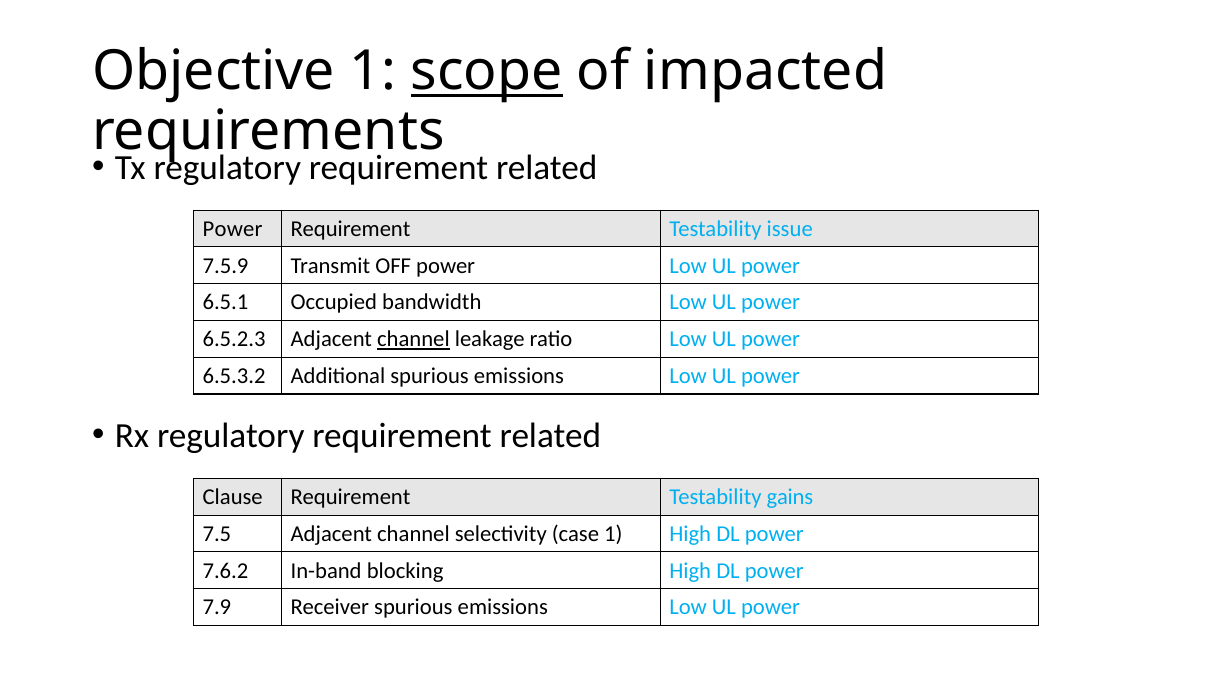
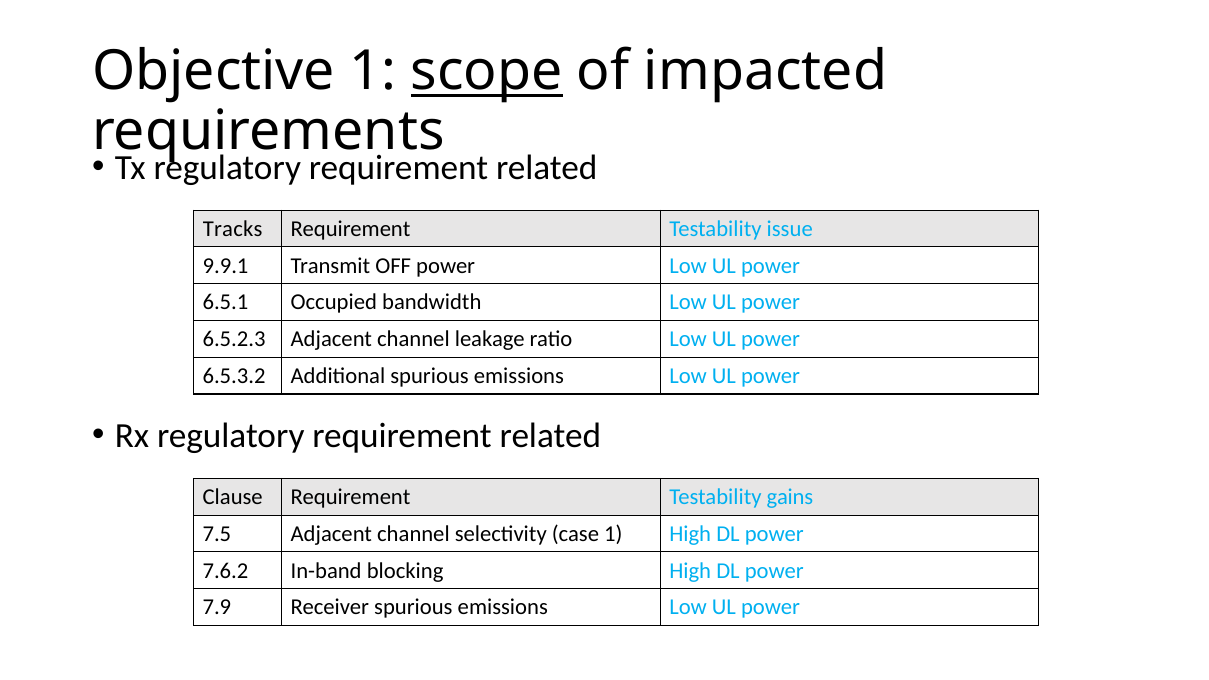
Power at (233, 229): Power -> Tracks
7.5.9: 7.5.9 -> 9.9.1
channel at (413, 339) underline: present -> none
